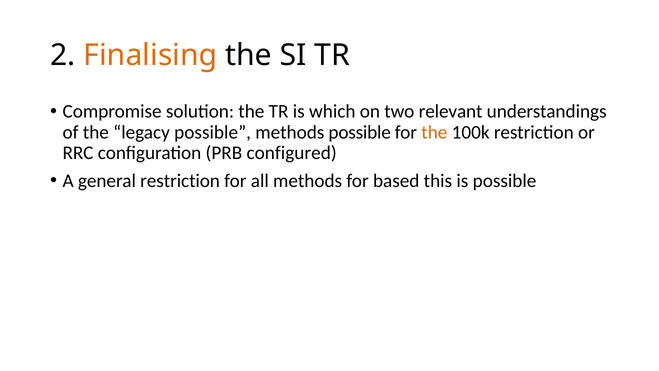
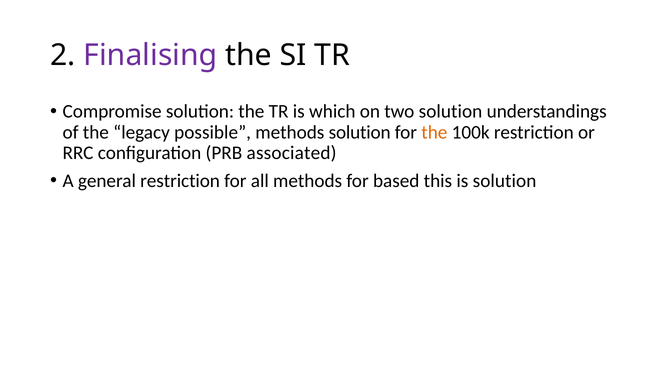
Finalising colour: orange -> purple
two relevant: relevant -> solution
methods possible: possible -> solution
configured: configured -> associated
is possible: possible -> solution
